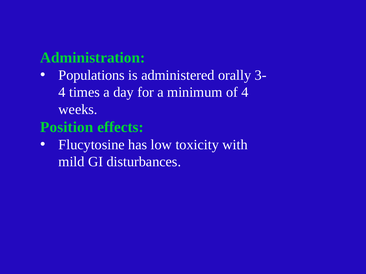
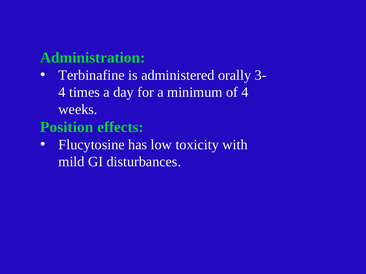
Populations: Populations -> Terbinafine
